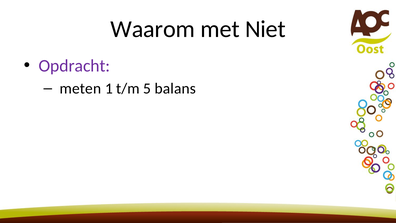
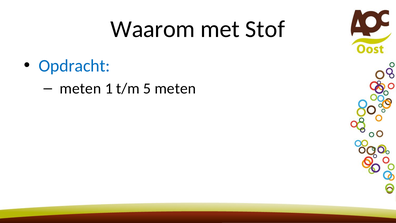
Niet: Niet -> Stof
Opdracht colour: purple -> blue
5 balans: balans -> meten
